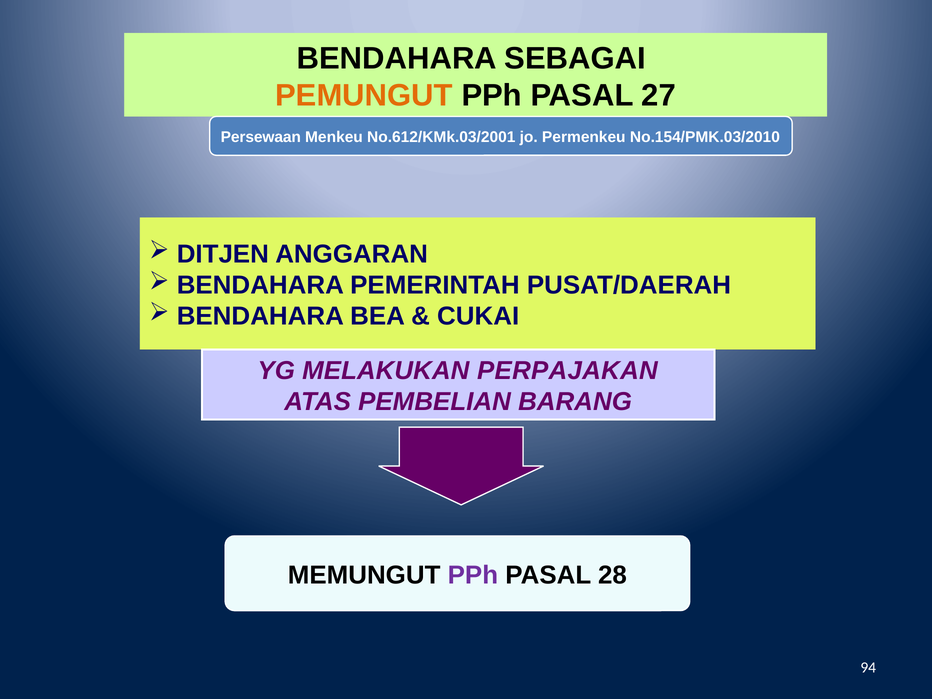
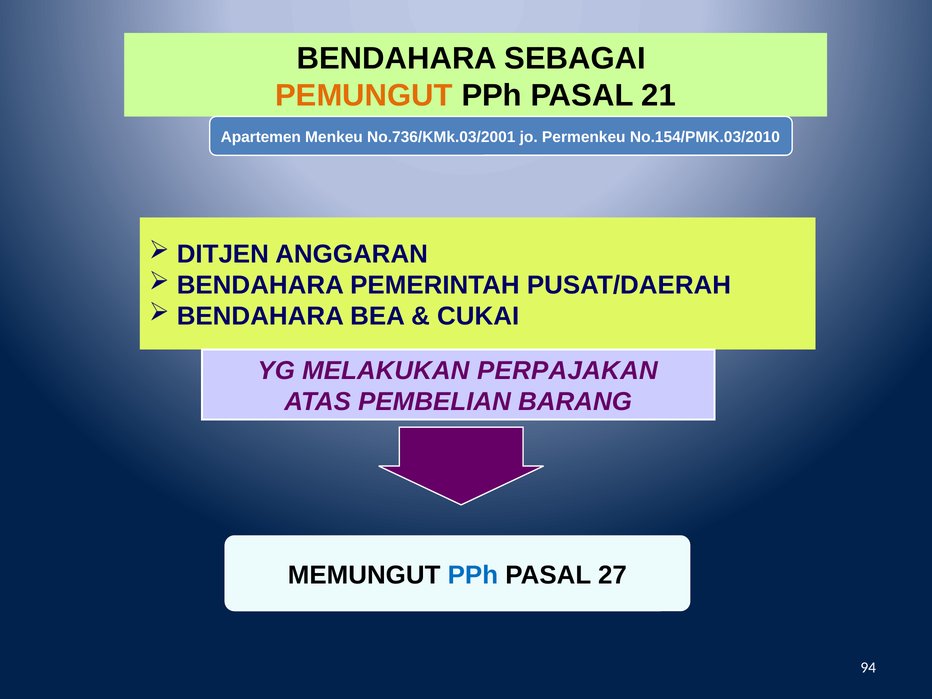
27: 27 -> 21
Persewaan: Persewaan -> Apartemen
No.612/KMk.03/2001: No.612/KMk.03/2001 -> No.736/KMk.03/2001
PPh at (473, 575) colour: purple -> blue
28: 28 -> 27
